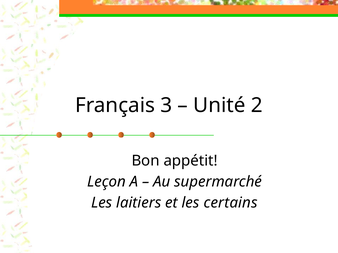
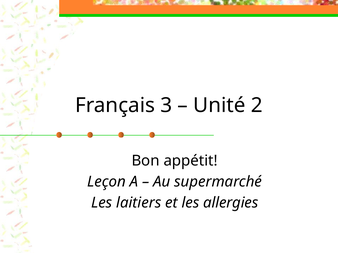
certains: certains -> allergies
